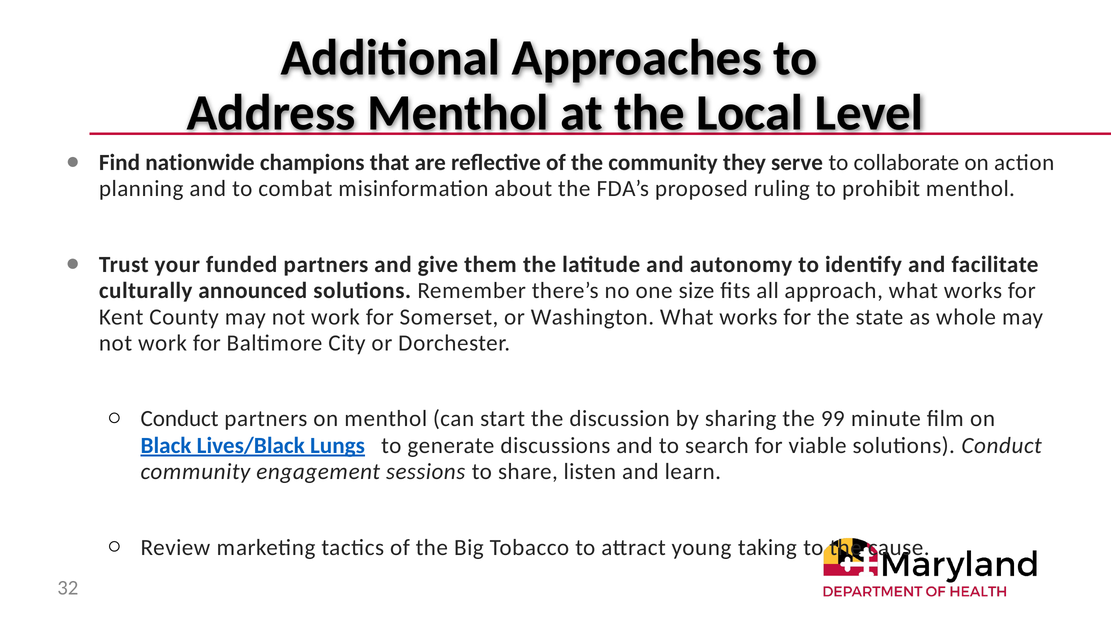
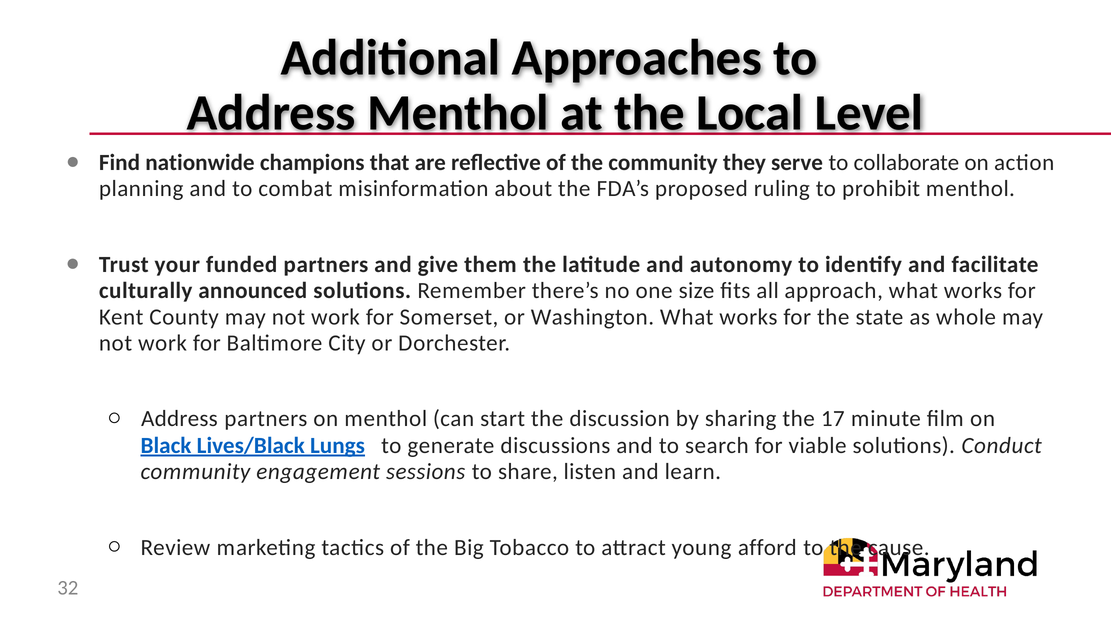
Conduct at (180, 419): Conduct -> Address
99: 99 -> 17
taking: taking -> afford
